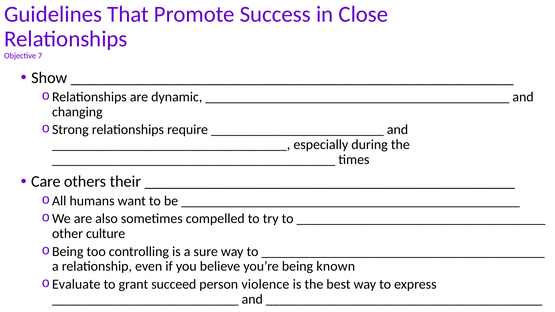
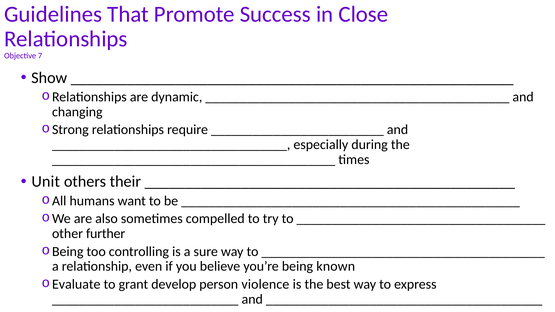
Care: Care -> Unit
culture: culture -> further
succeed: succeed -> develop
